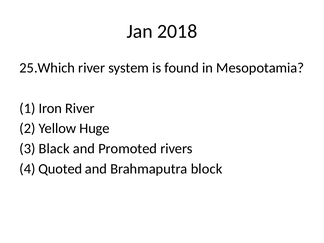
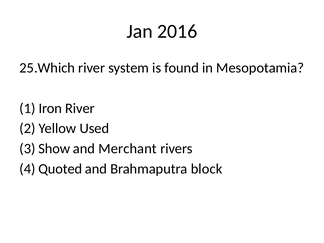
2018: 2018 -> 2016
Huge: Huge -> Used
Black: Black -> Show
Promoted: Promoted -> Merchant
